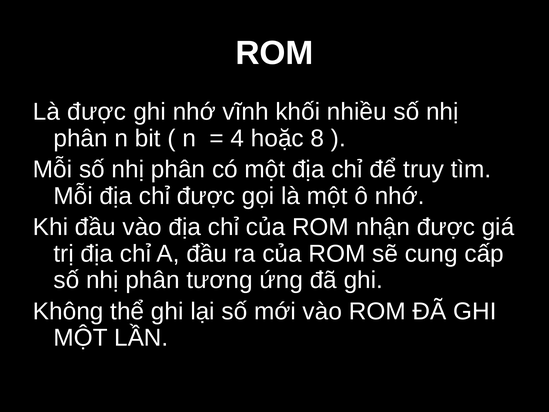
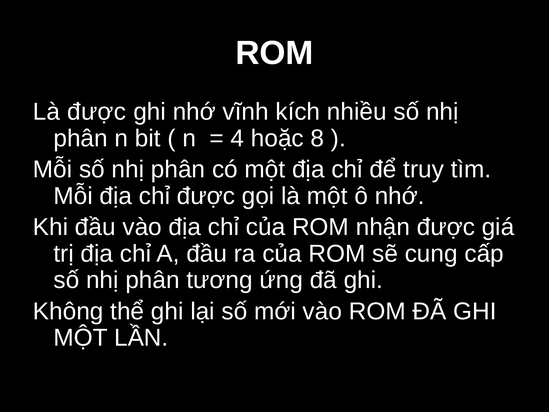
khối: khối -> kích
